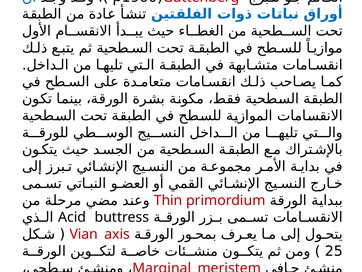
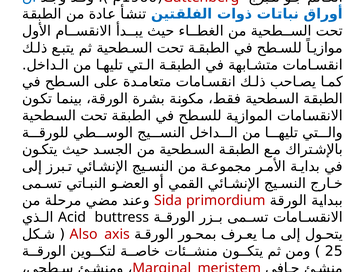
Thin: Thin -> Sida
Vian: Vian -> Also
